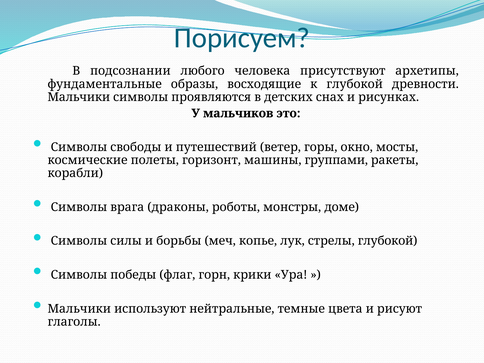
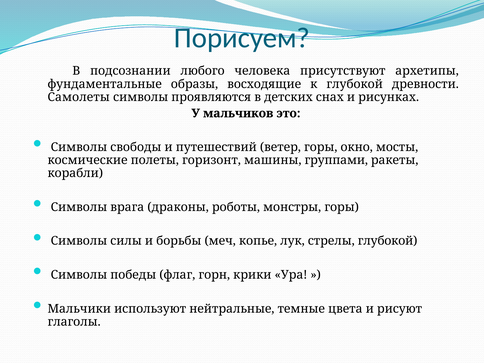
Мальчики at (79, 97): Мальчики -> Самолеты
монстры доме: доме -> горы
